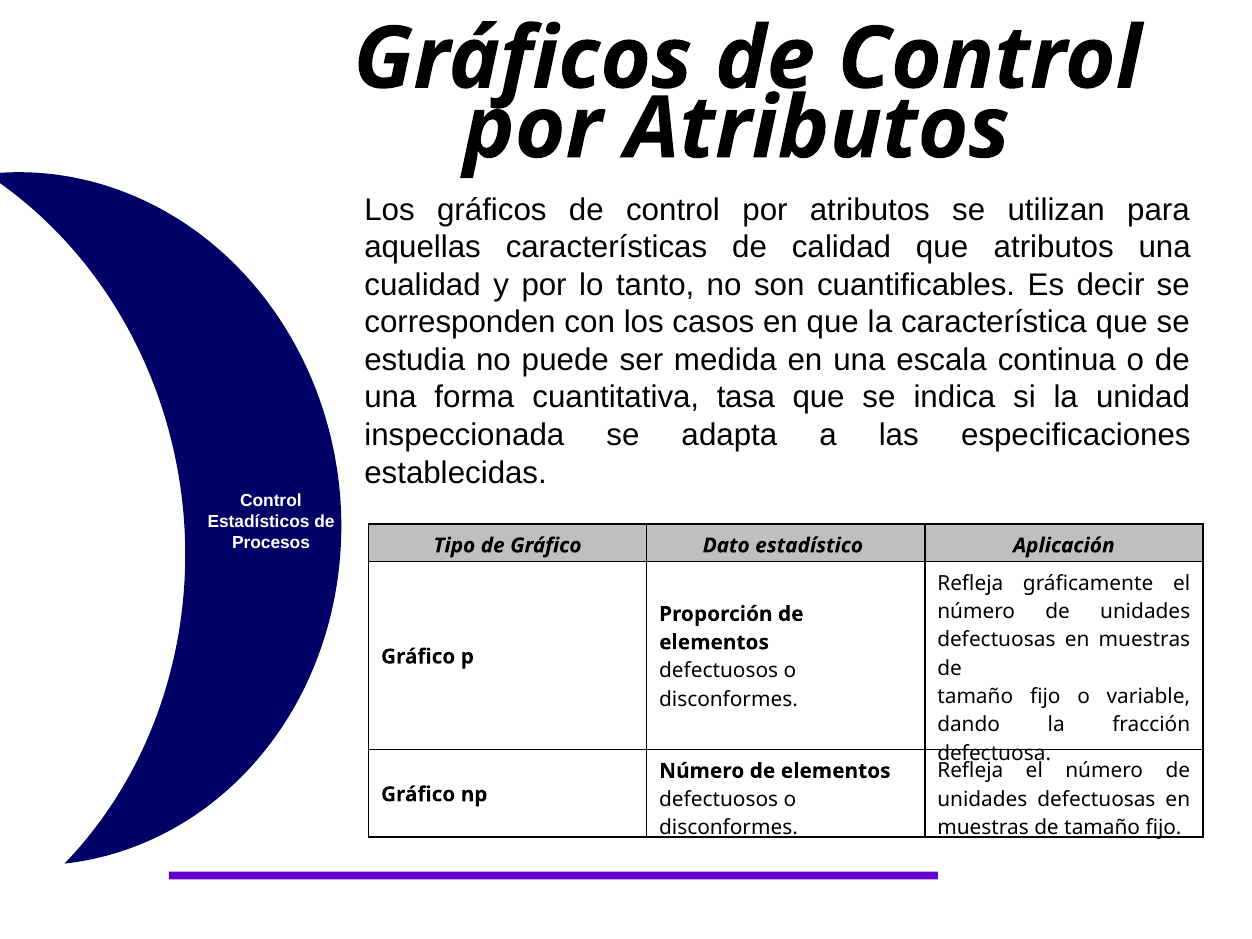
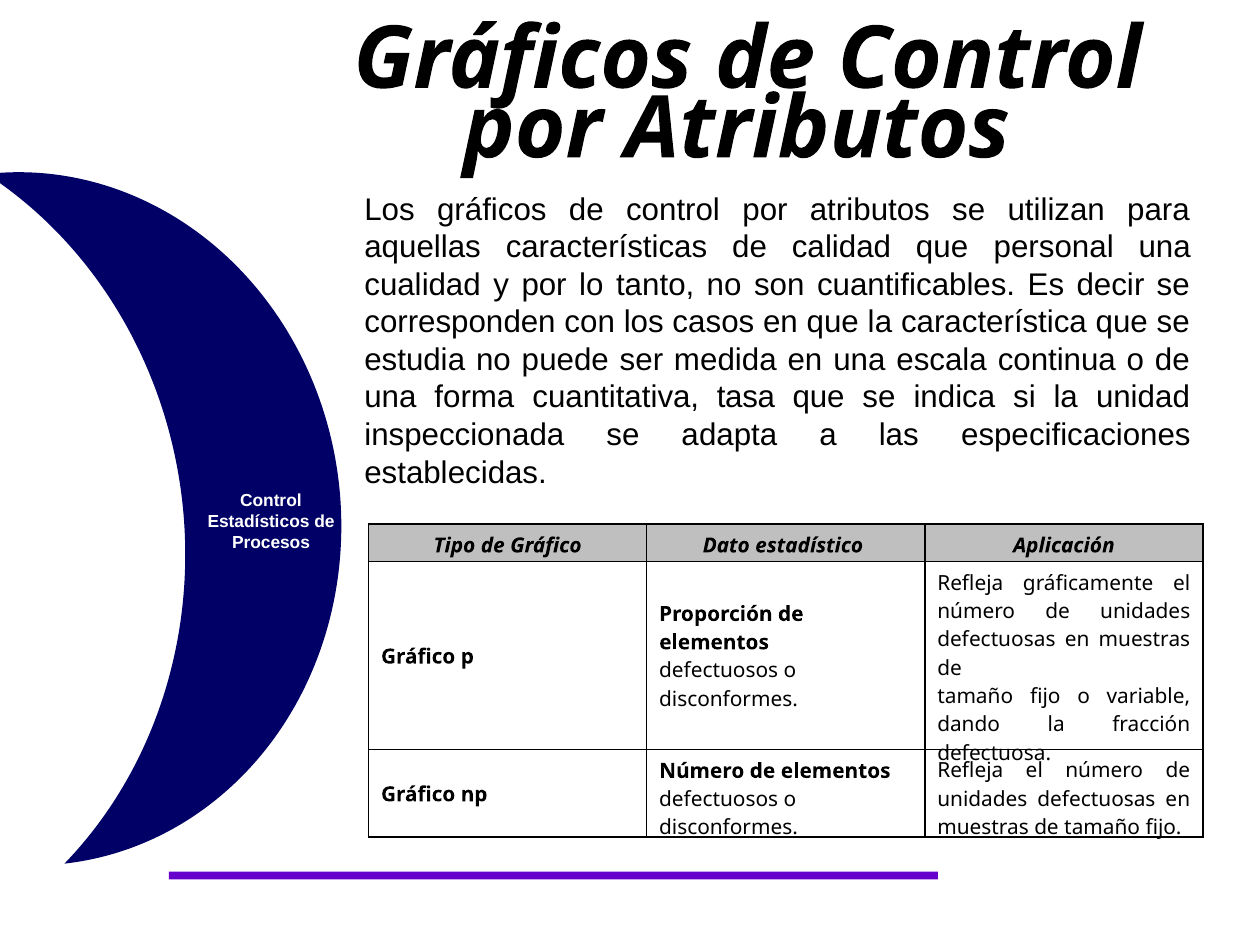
que atributos: atributos -> personal
